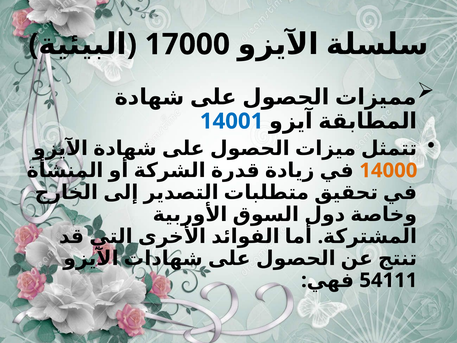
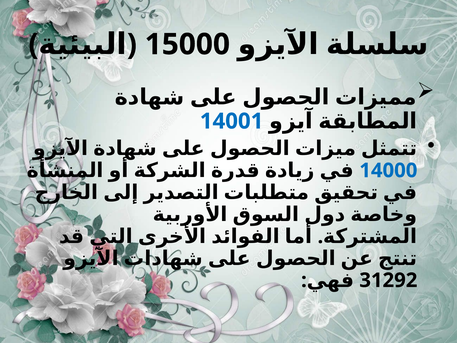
17000: 17000 -> 15000
14000 colour: orange -> blue
54111: 54111 -> 31292
